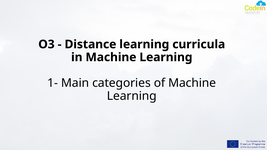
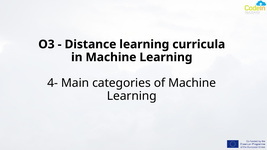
1-: 1- -> 4-
